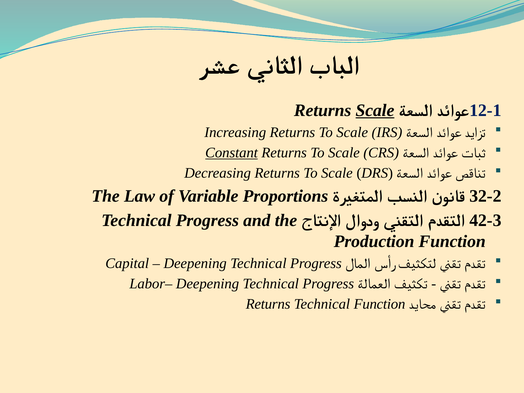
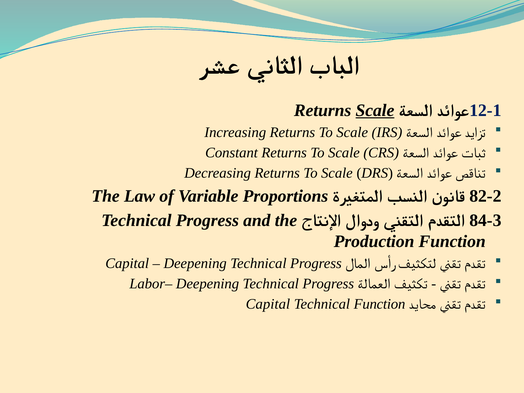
Constant underline: present -> none
32-2: 32-2 -> 82-2
42-3: 42-3 -> 84-3
Returns at (268, 304): Returns -> Capital
